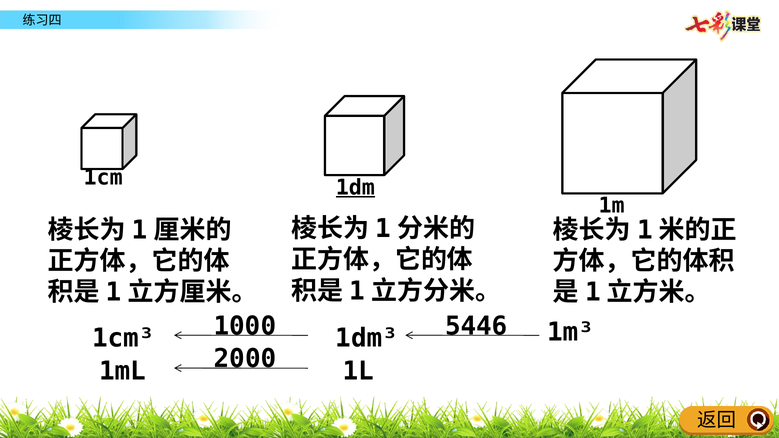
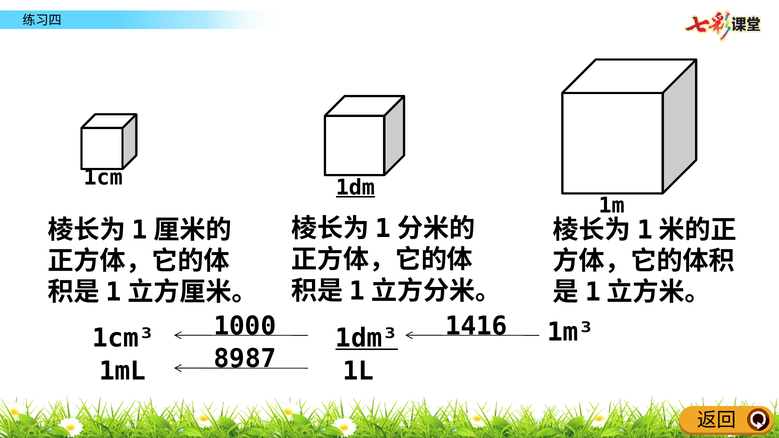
5446: 5446 -> 1416
1dm³ underline: none -> present
2000: 2000 -> 8987
